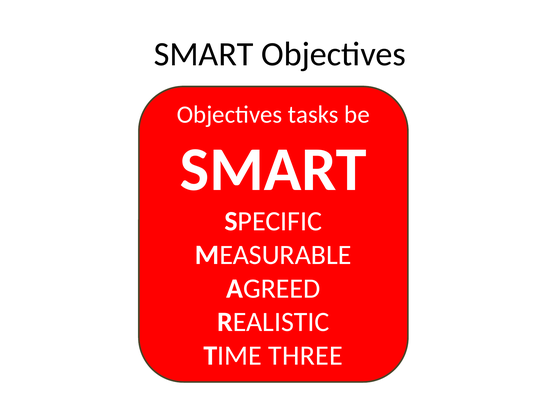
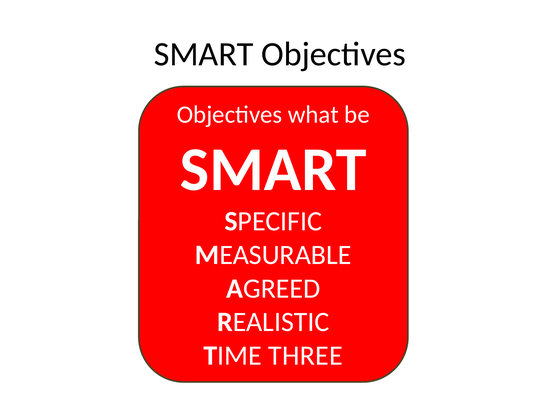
tasks: tasks -> what
